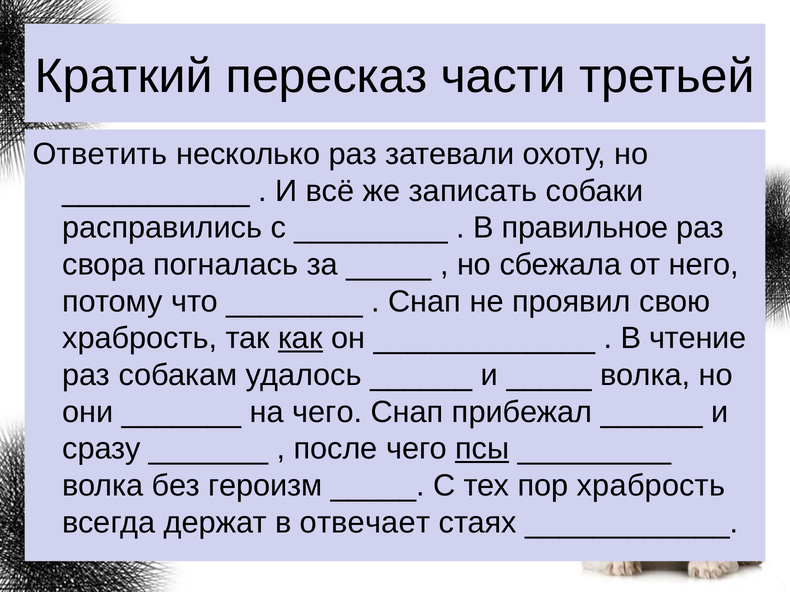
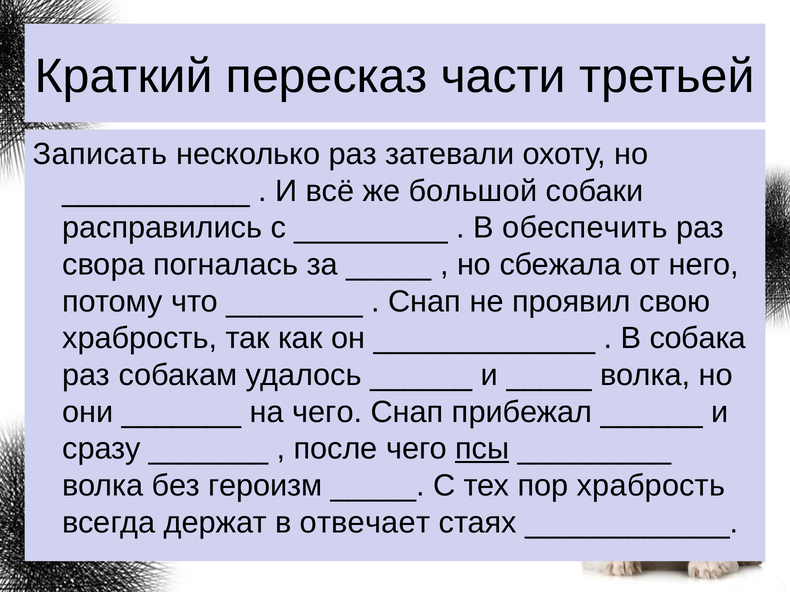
Ответить: Ответить -> Записать
записать: записать -> большой
правильное: правильное -> обеспечить
как underline: present -> none
чтение: чтение -> собака
